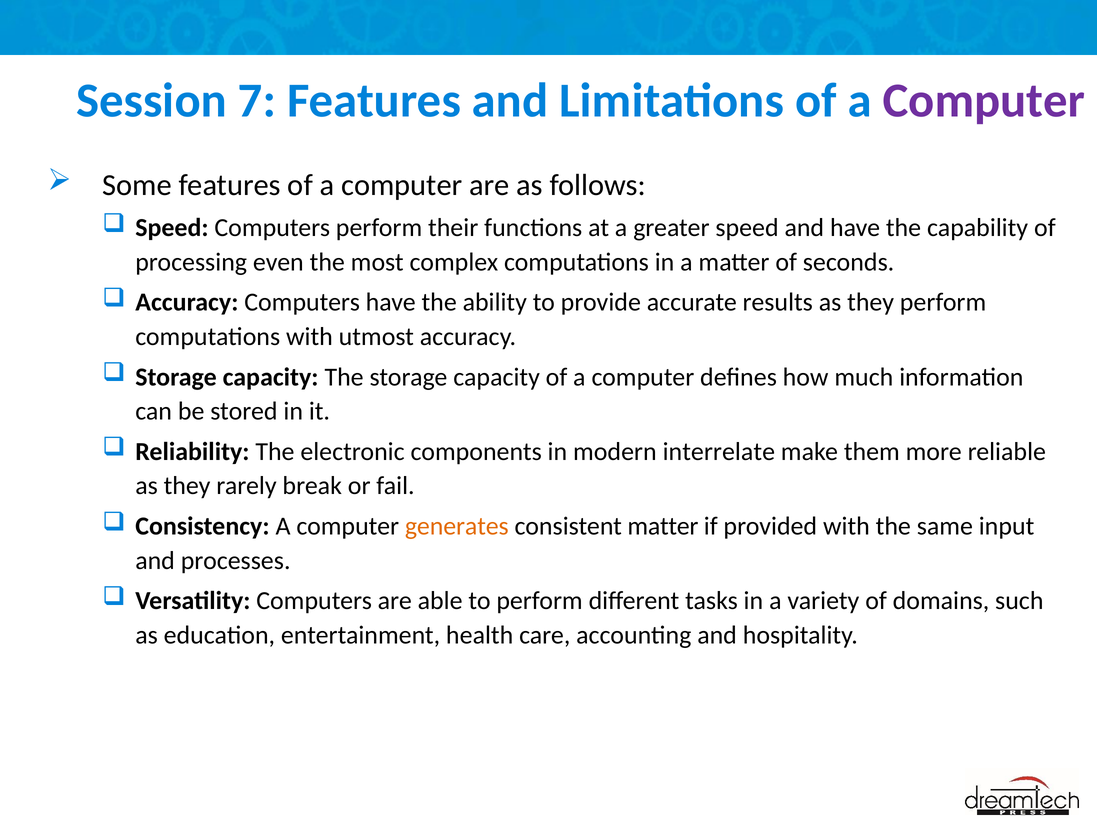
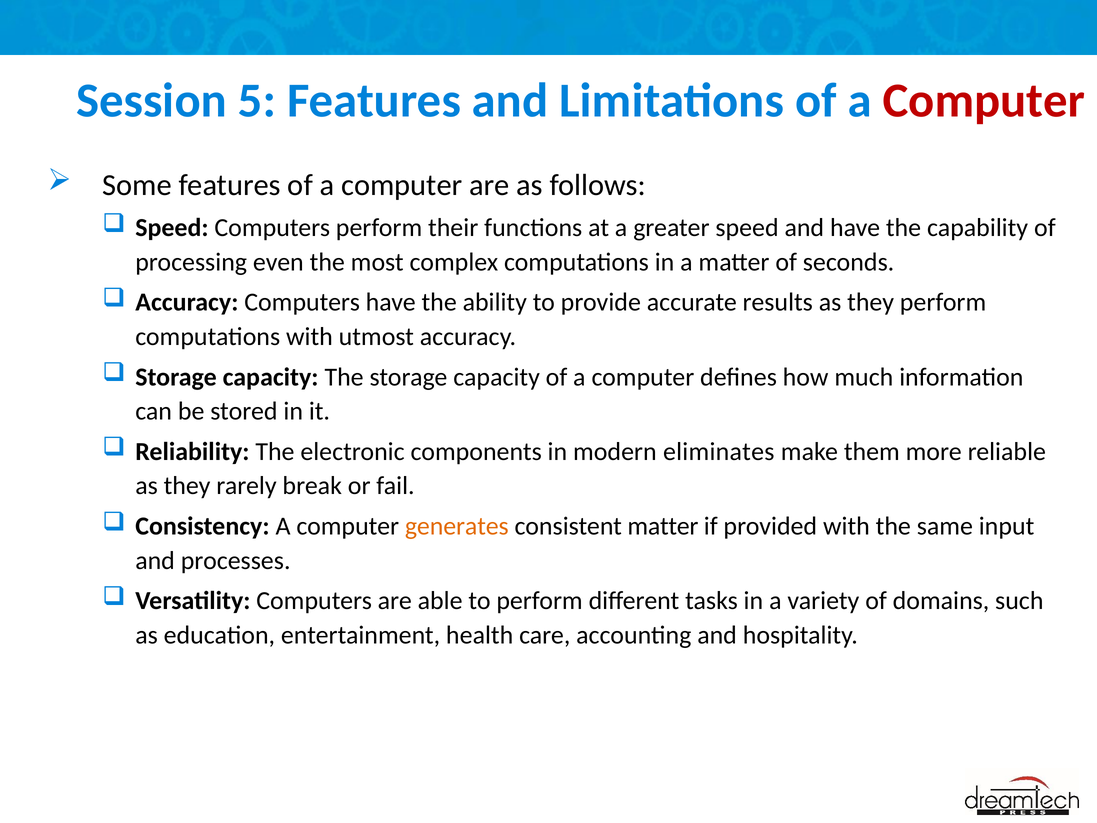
7: 7 -> 5
Computer at (984, 101) colour: purple -> red
interrelate: interrelate -> eliminates
